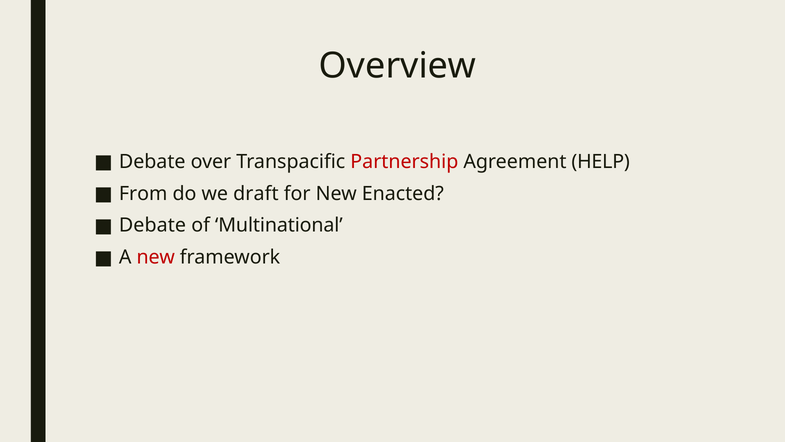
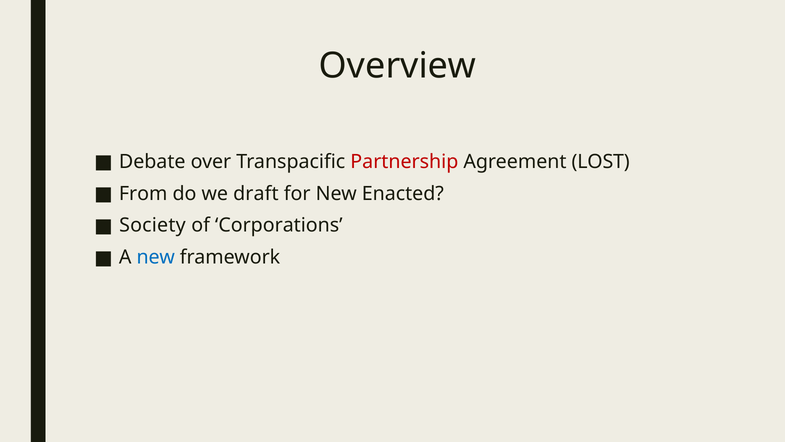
HELP: HELP -> LOST
Debate at (152, 225): Debate -> Society
Multinational: Multinational -> Corporations
new at (156, 257) colour: red -> blue
